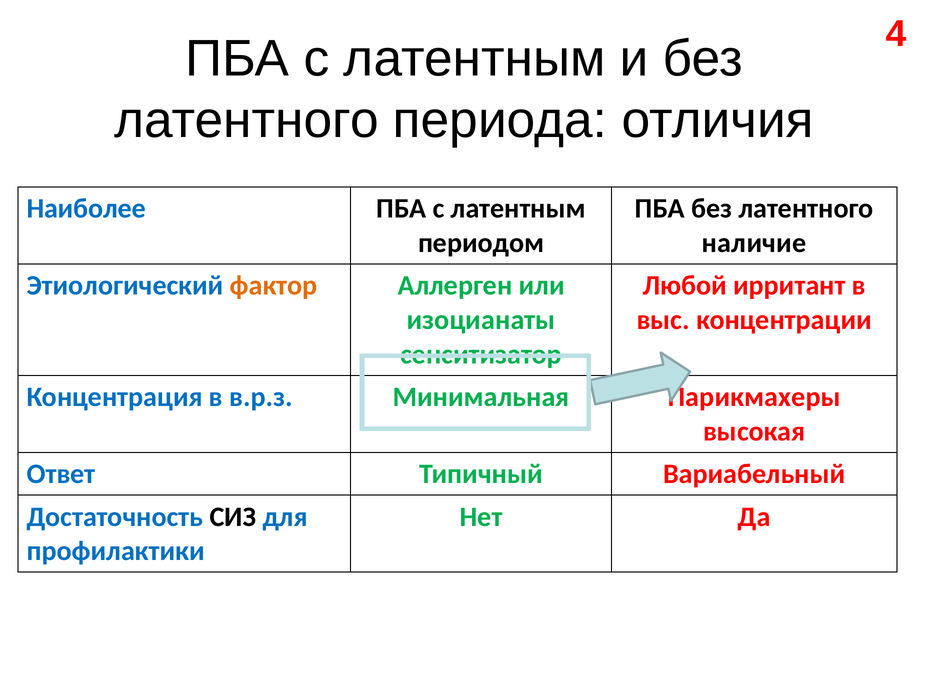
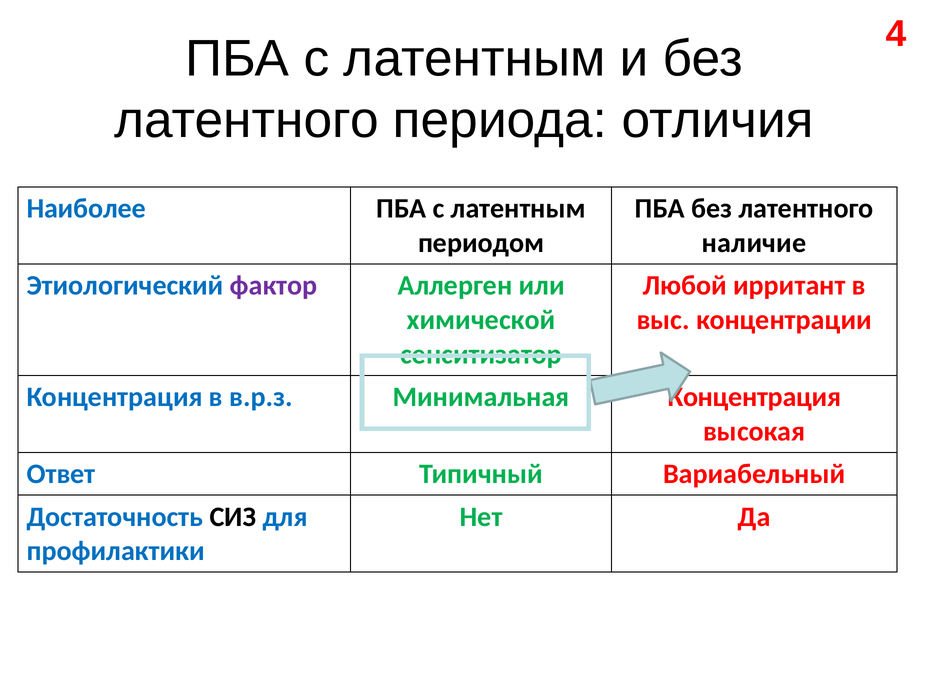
фактор colour: orange -> purple
изоцианаты: изоцианаты -> химической
Минимальная Парикмахеры: Парикмахеры -> Концентрация
